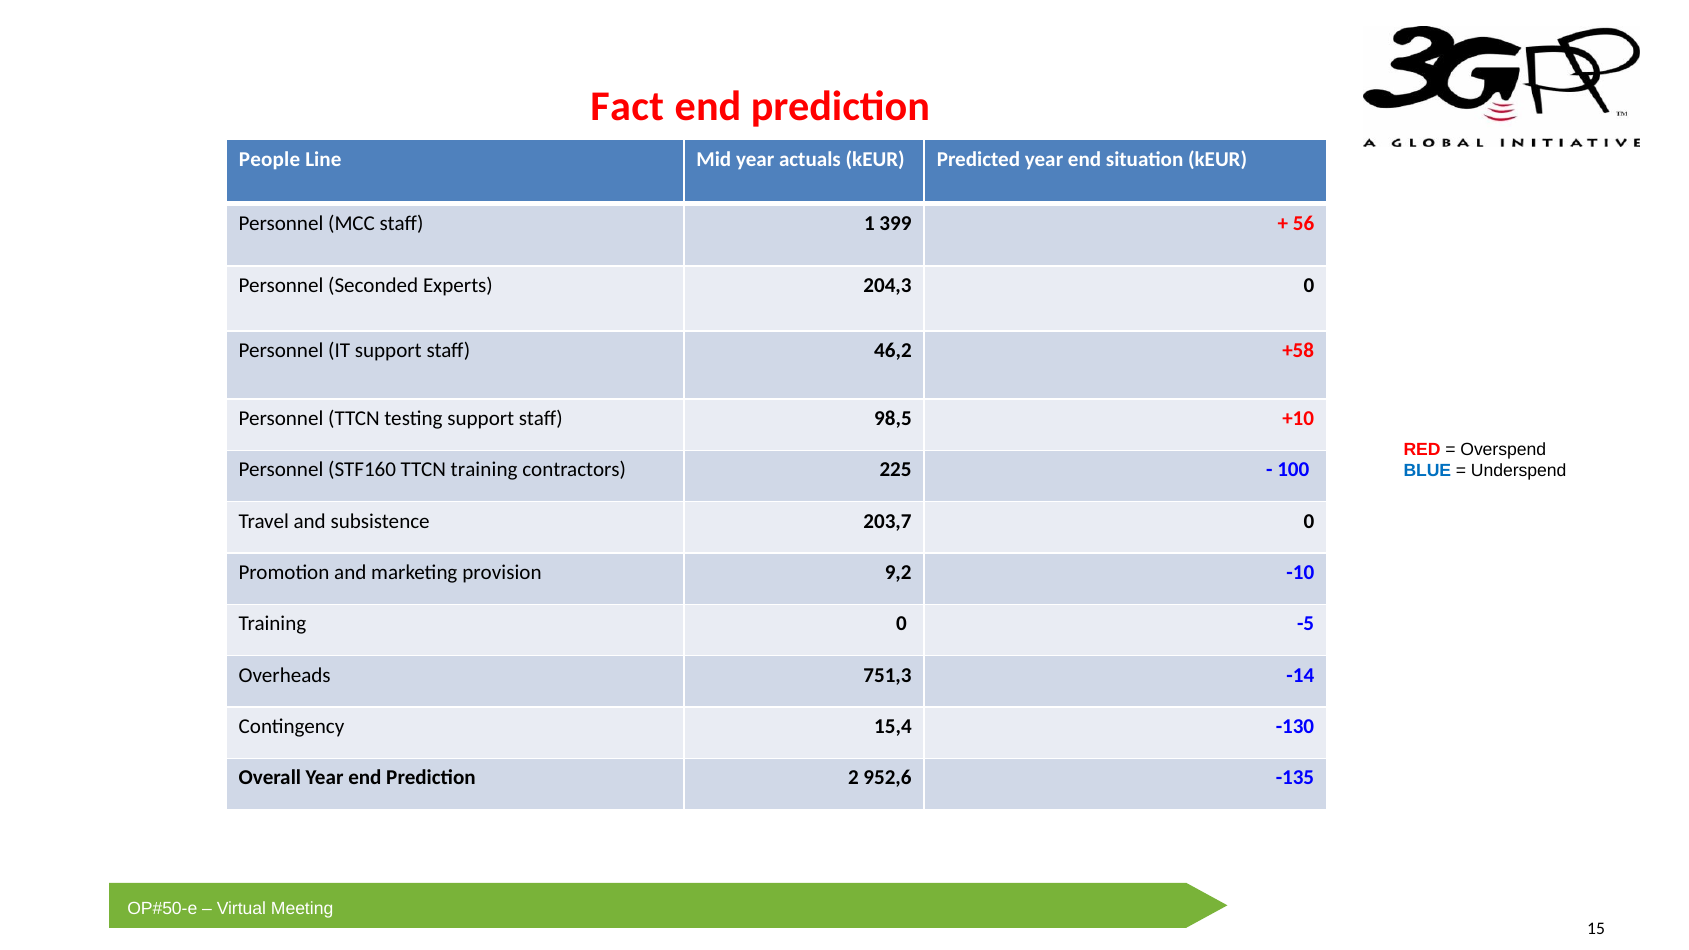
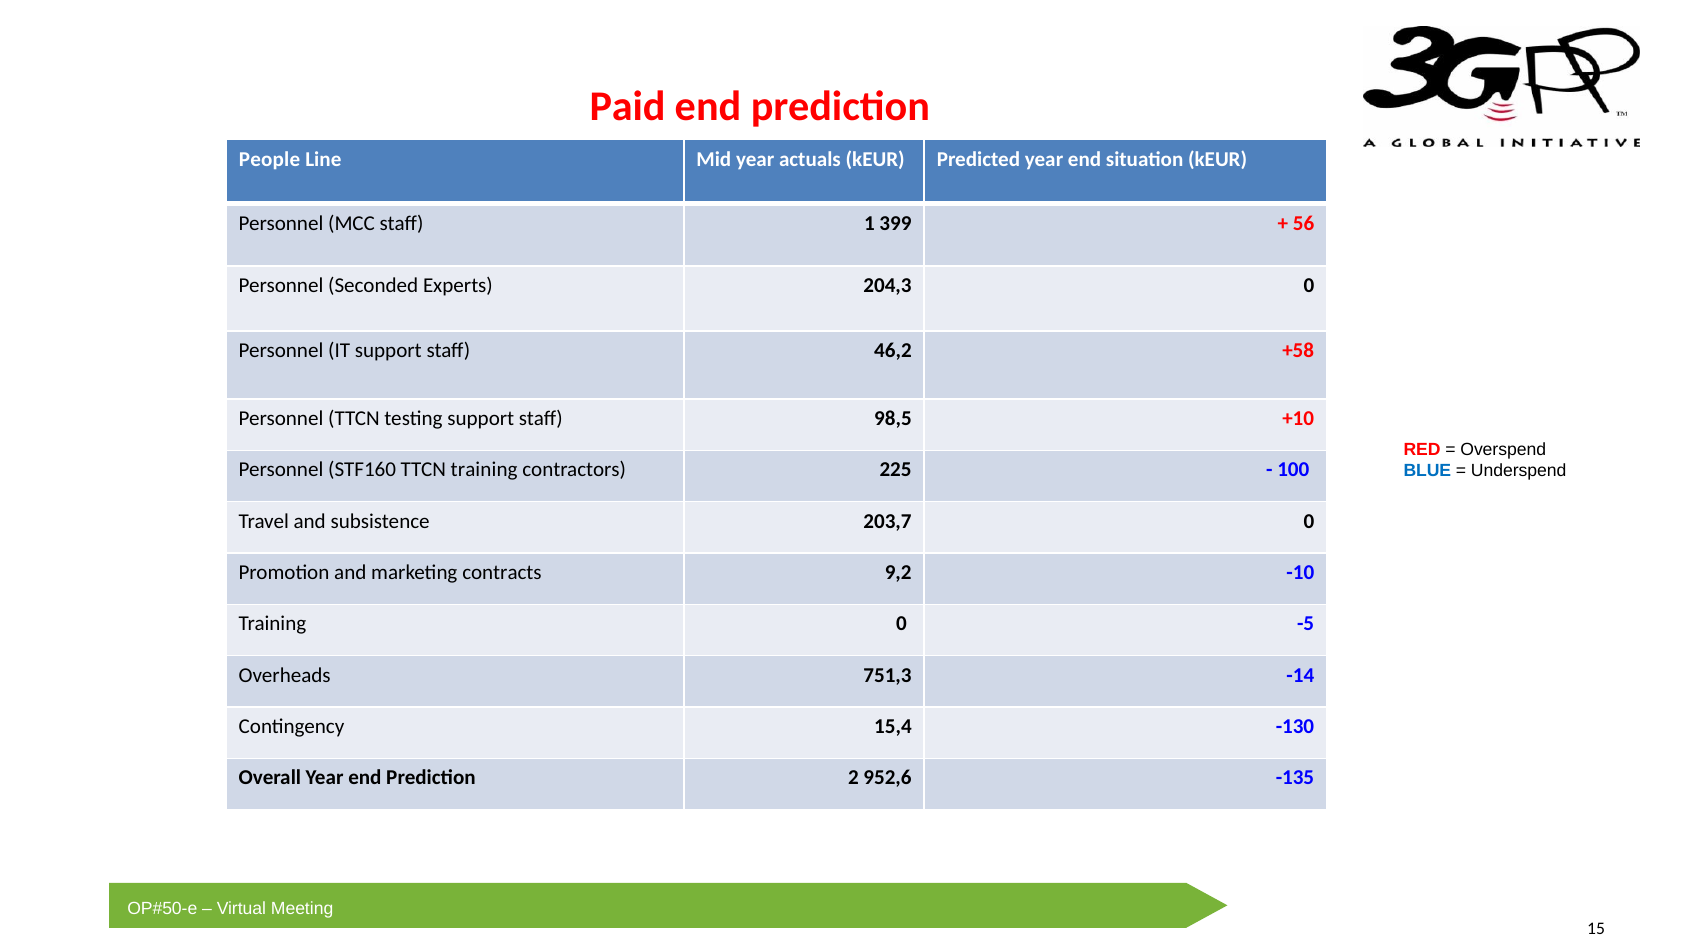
Fact: Fact -> Paid
provision: provision -> contracts
